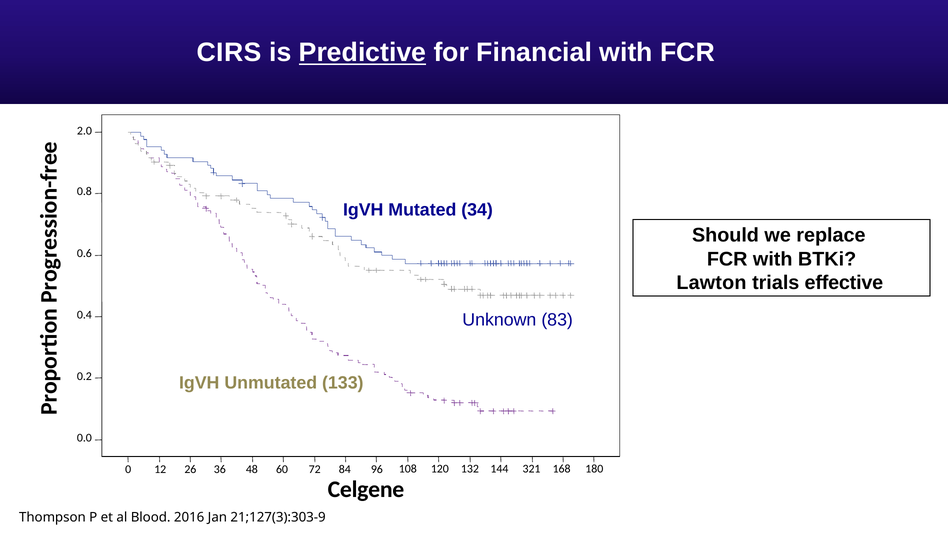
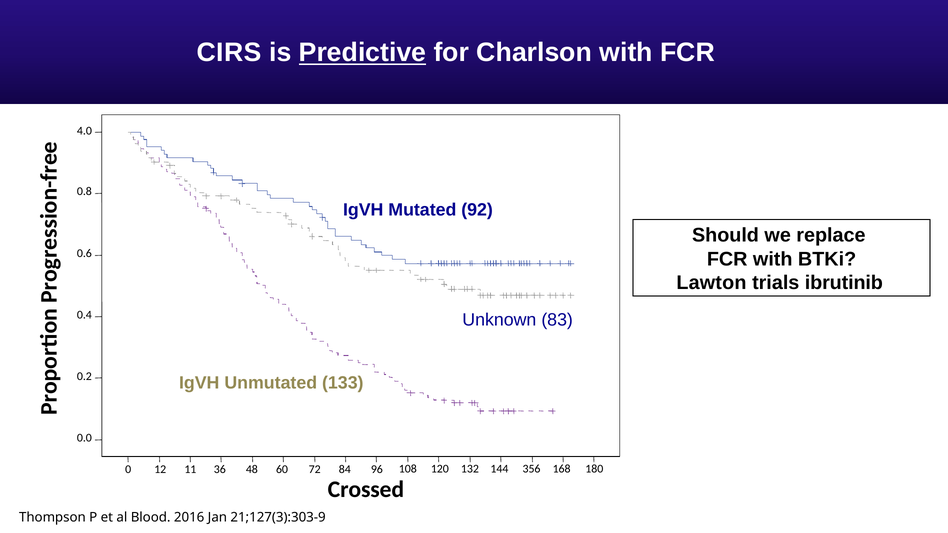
Financial: Financial -> Charlson
2.0: 2.0 -> 4.0
34: 34 -> 92
effective: effective -> ibrutinib
26: 26 -> 11
321: 321 -> 356
Celgene: Celgene -> Crossed
